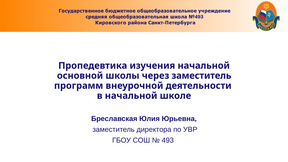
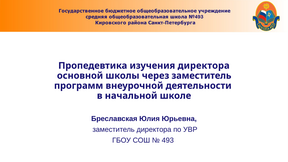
изучения начальной: начальной -> директора
